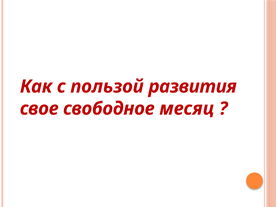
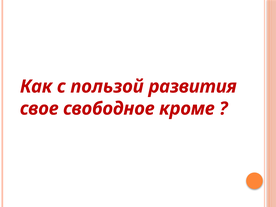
месяц: месяц -> кроме
